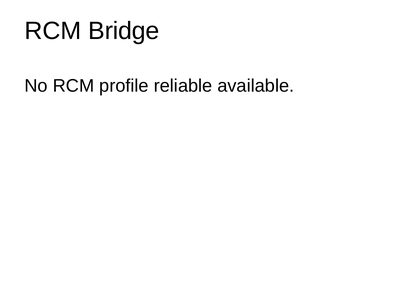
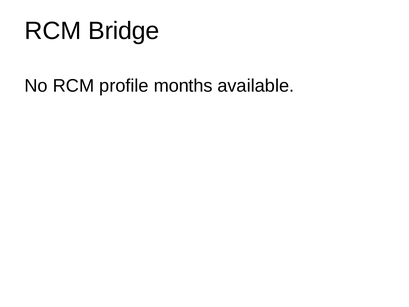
reliable: reliable -> months
